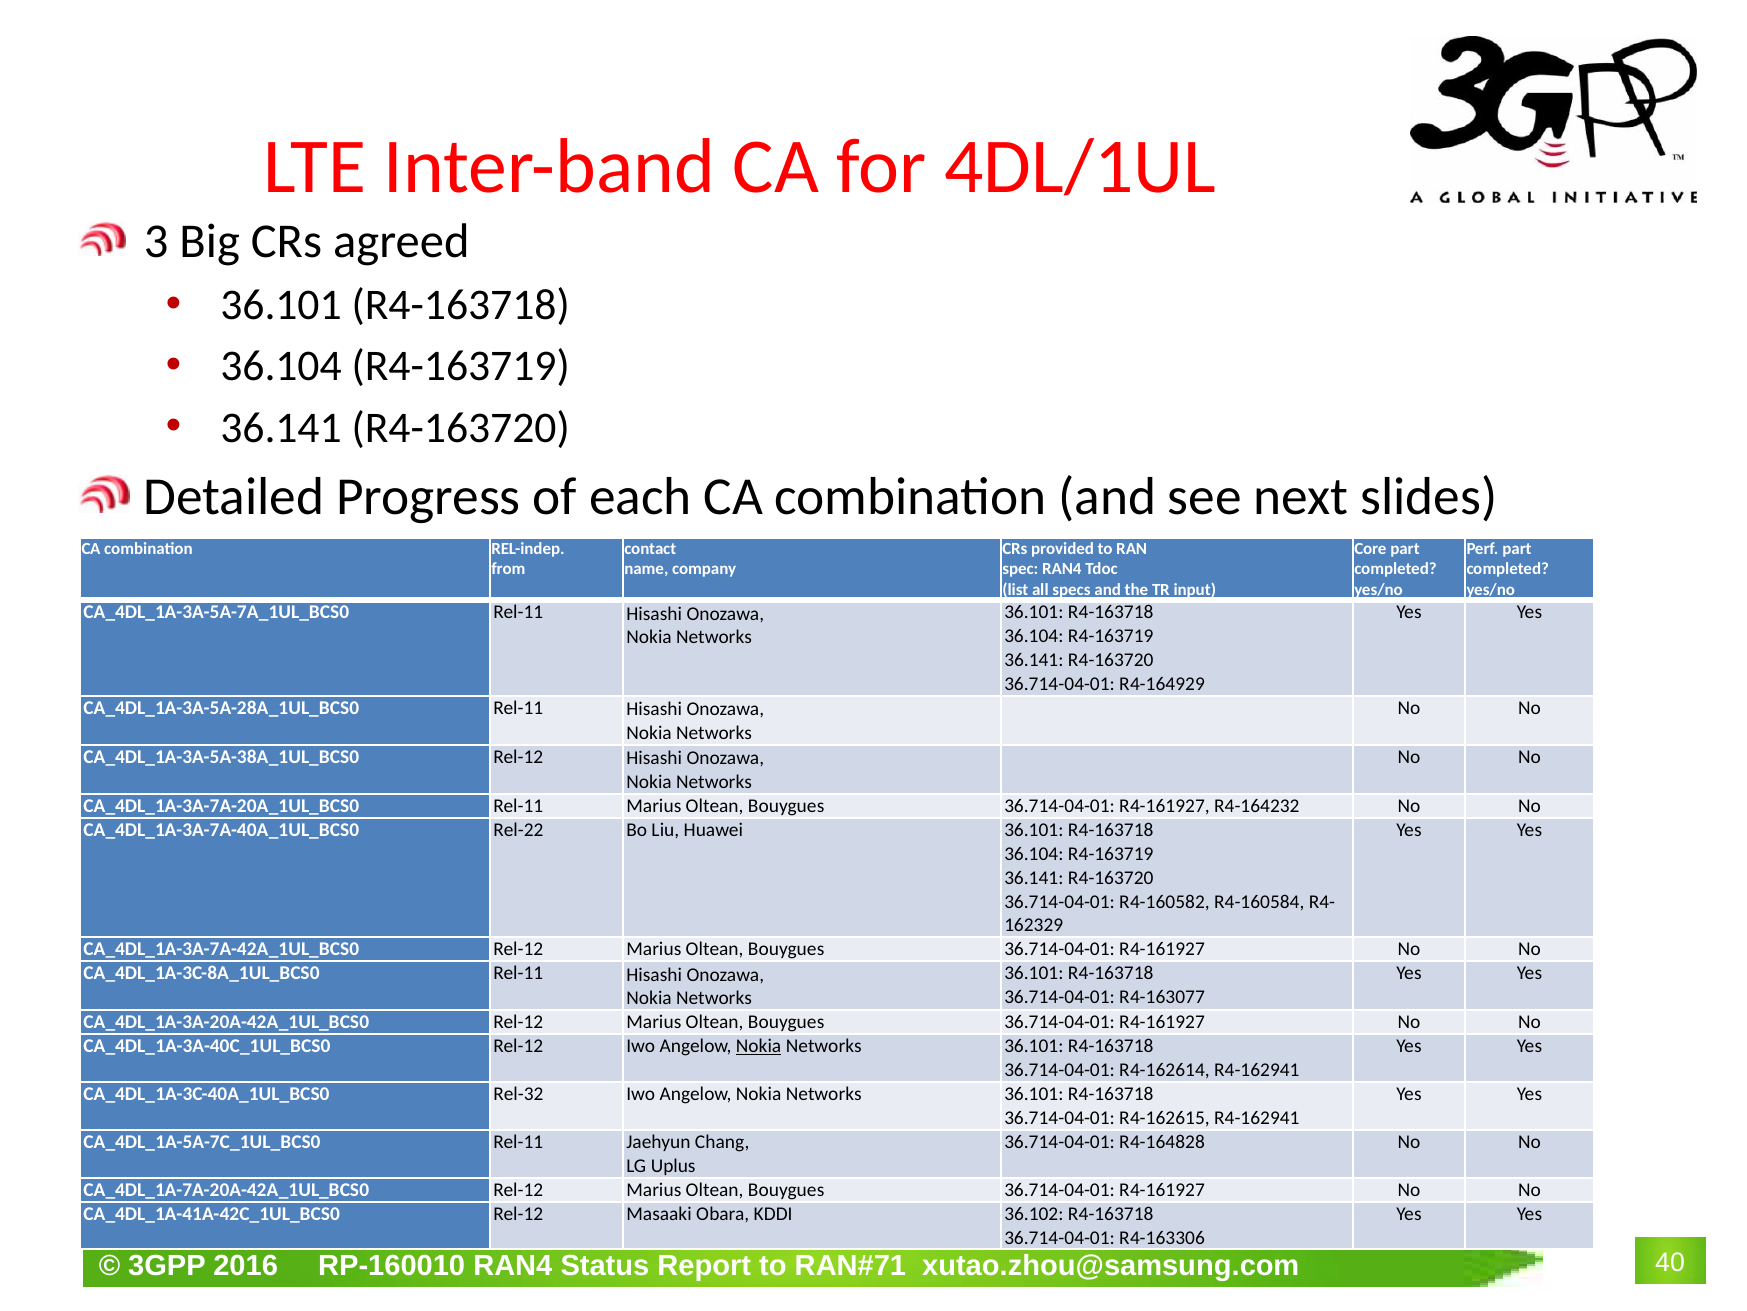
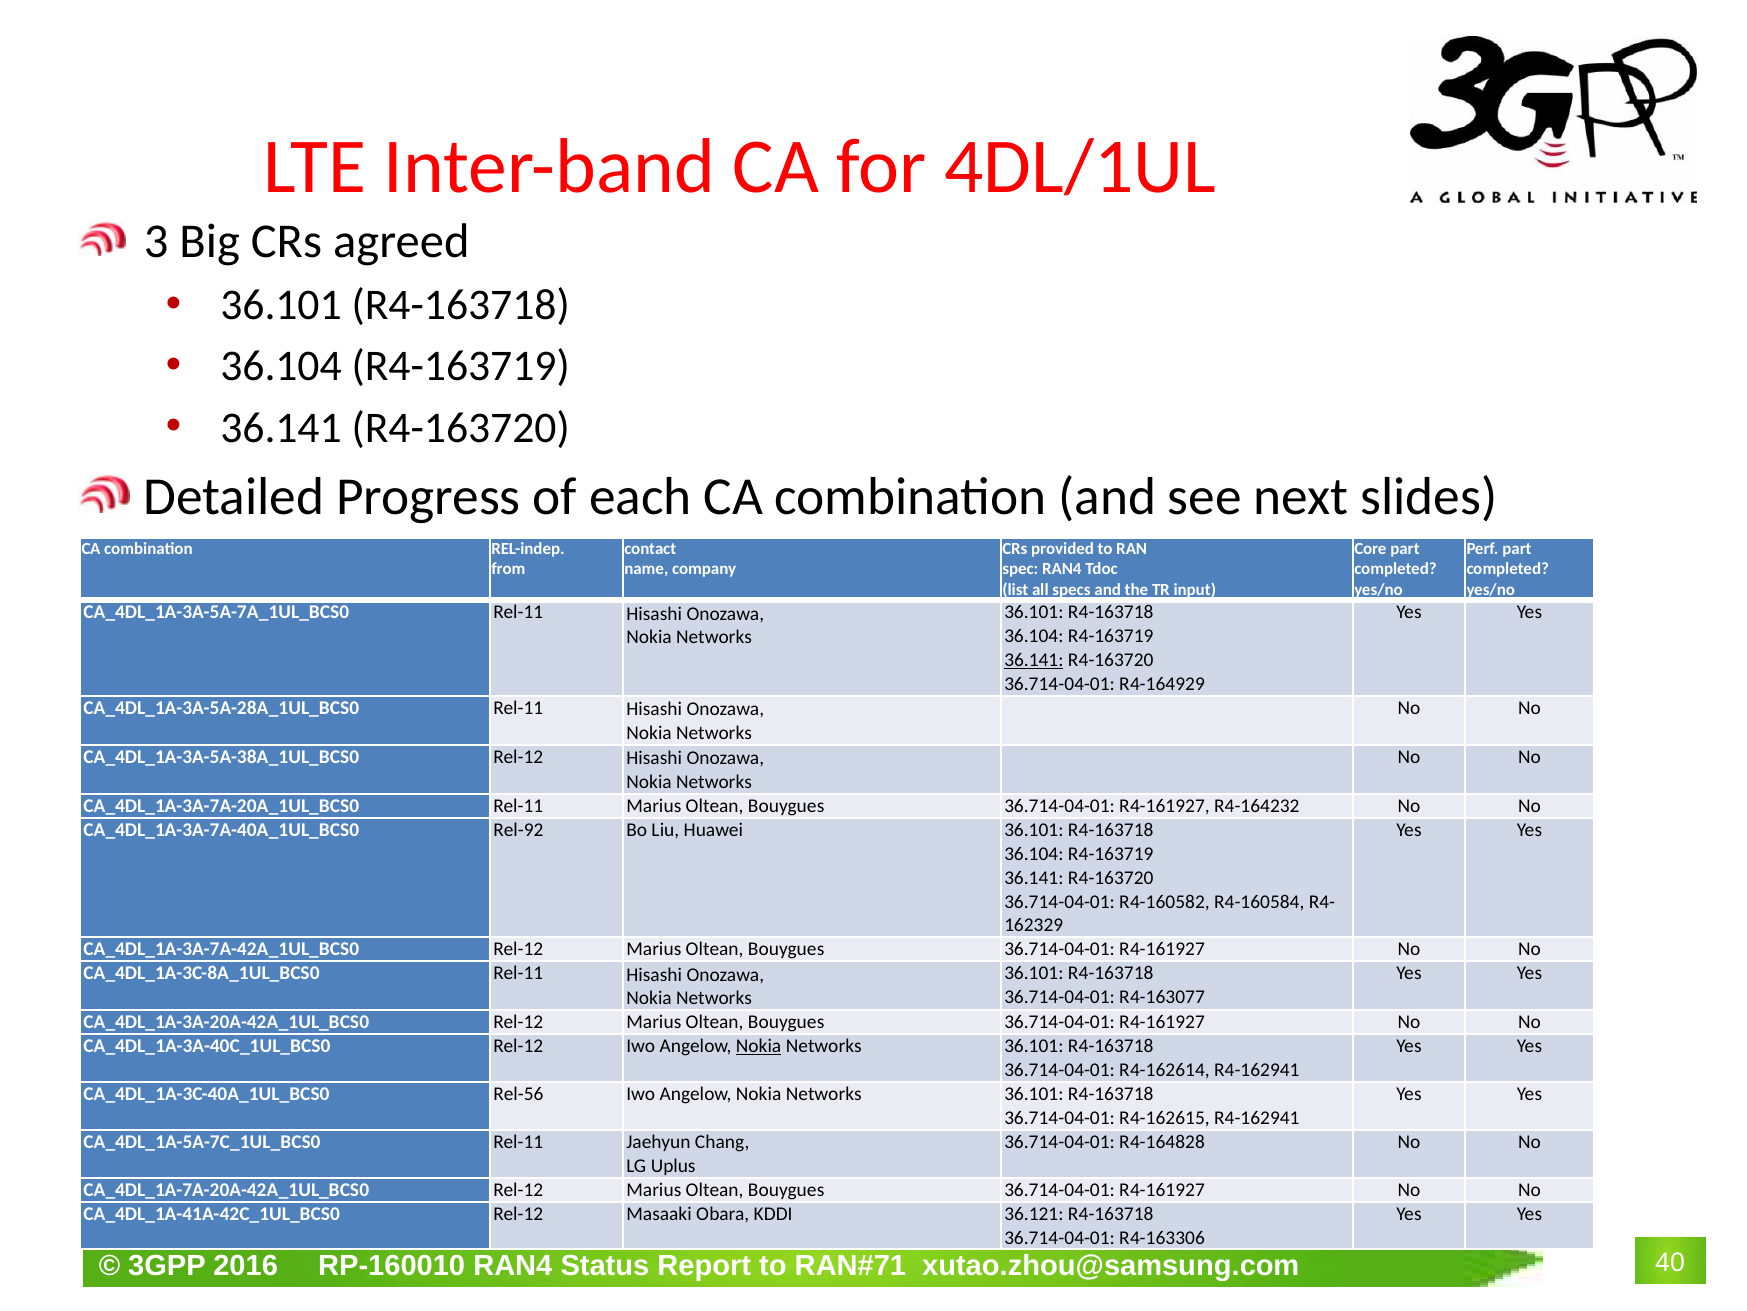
36.141 at (1034, 660) underline: none -> present
Rel-22: Rel-22 -> Rel-92
Rel-32: Rel-32 -> Rel-56
36.102: 36.102 -> 36.121
